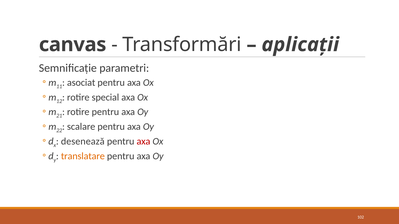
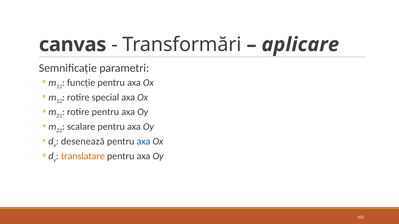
aplicații: aplicații -> aplicare
asociat: asociat -> funcție
axa at (143, 142) colour: red -> blue
